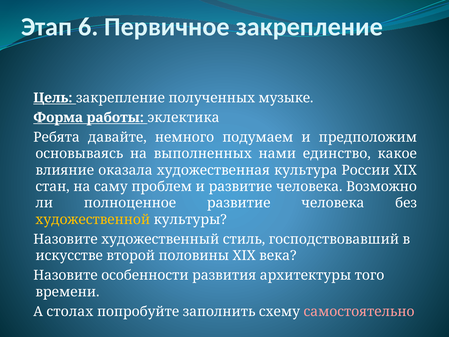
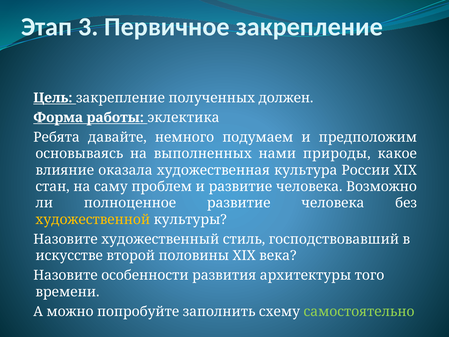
6: 6 -> 3
музыке: музыке -> должен
единство: единство -> природы
столах: столах -> можно
самостоятельно colour: pink -> light green
